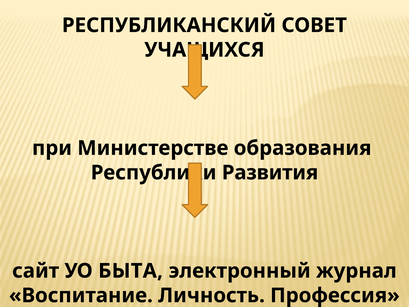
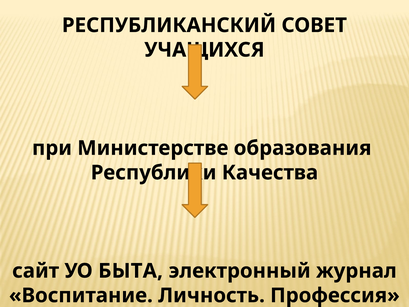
Развития: Развития -> Качества
